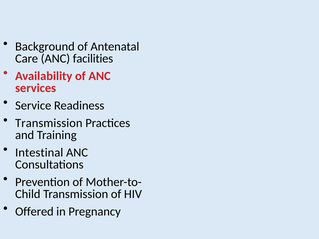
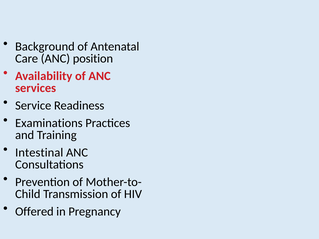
facilities: facilities -> position
Transmission at (49, 123): Transmission -> Examinations
